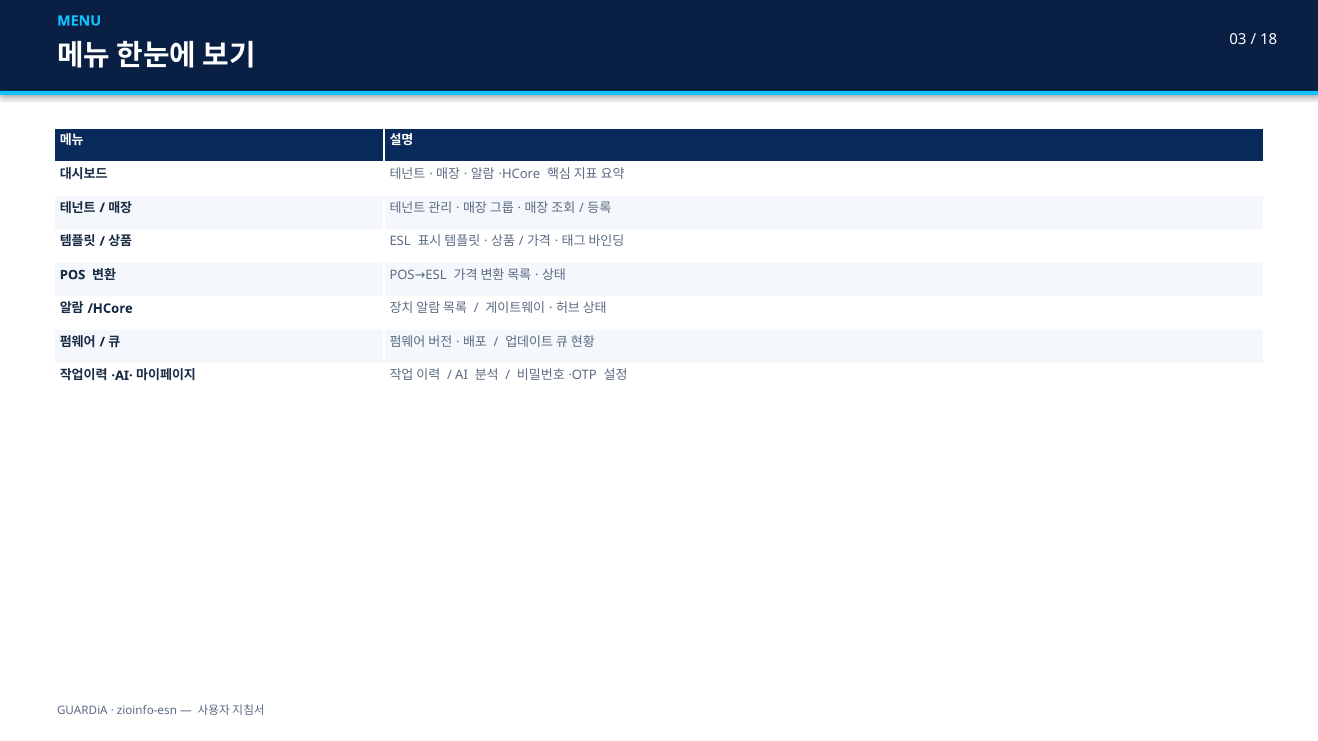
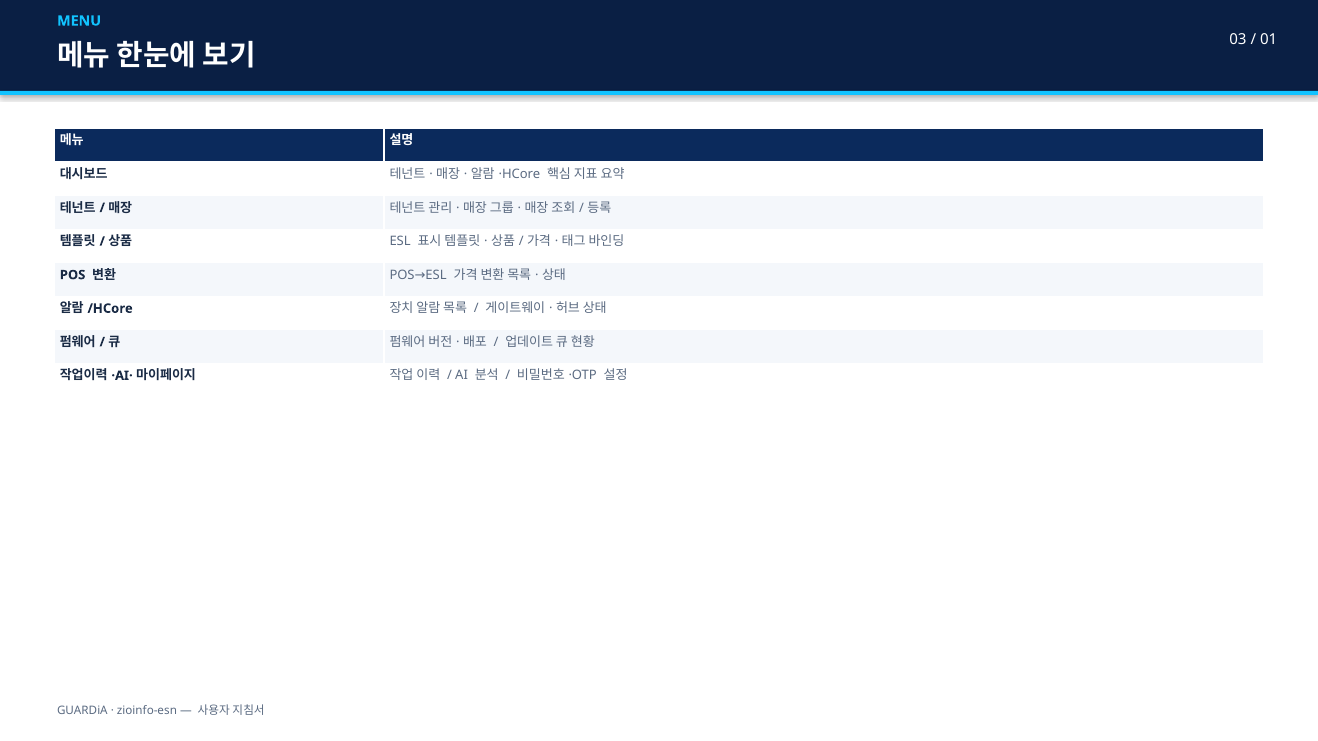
18: 18 -> 01
